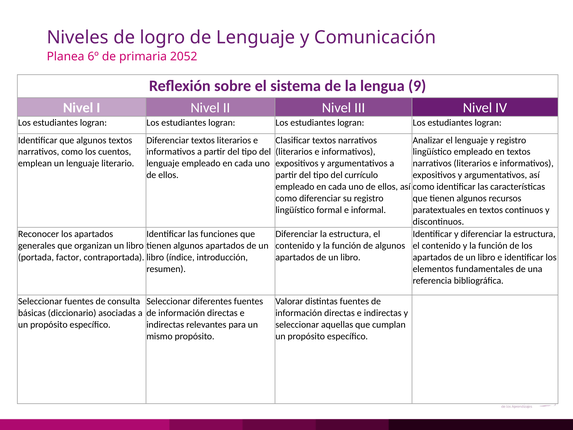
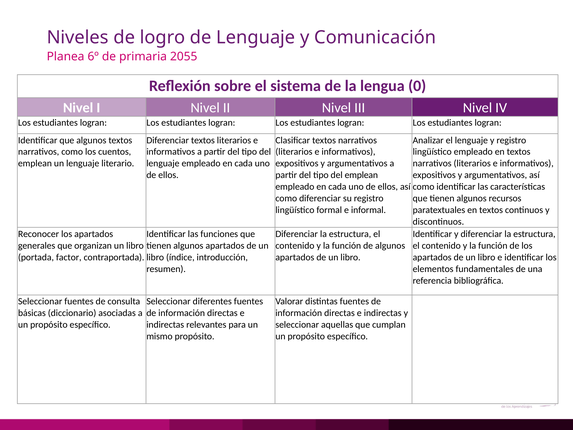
2052: 2052 -> 2055
9: 9 -> 0
del currículo: currículo -> emplean
